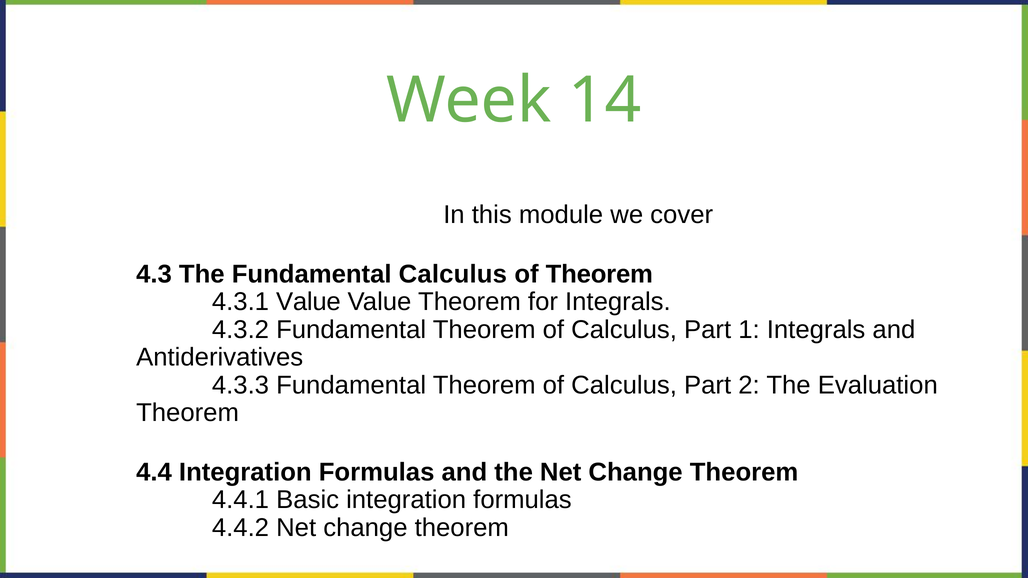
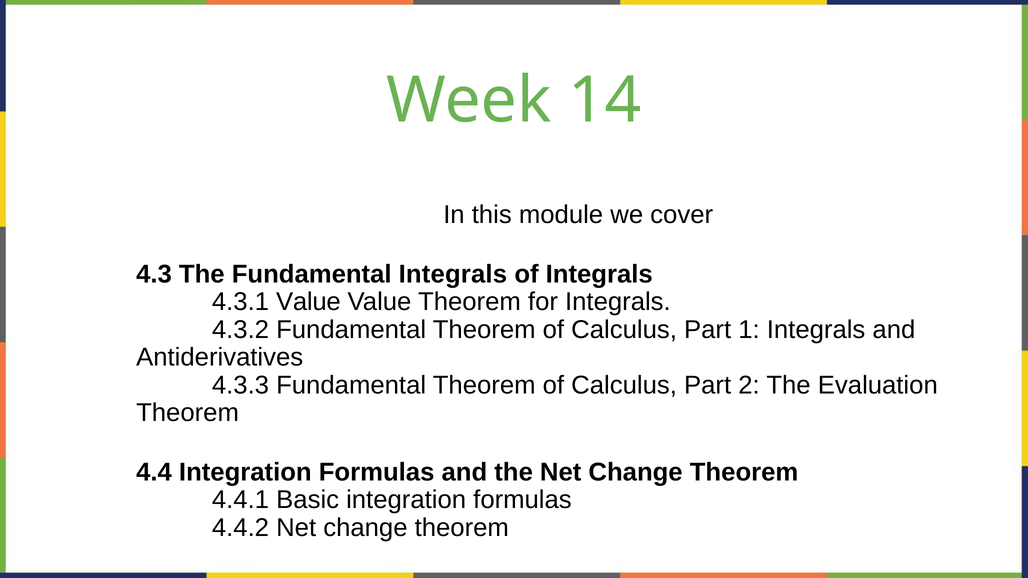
Fundamental Calculus: Calculus -> Integrals
of Theorem: Theorem -> Integrals
